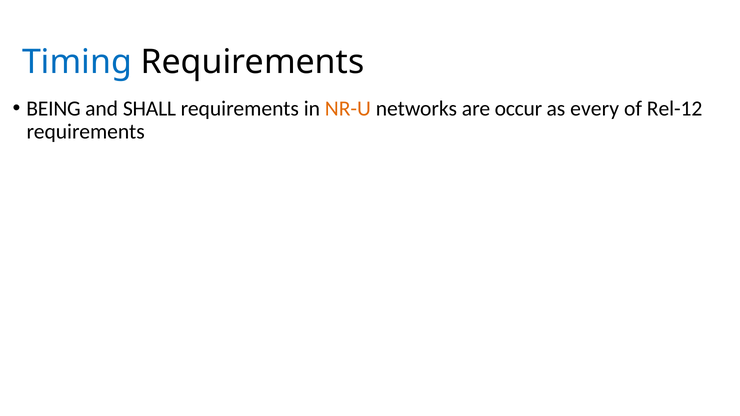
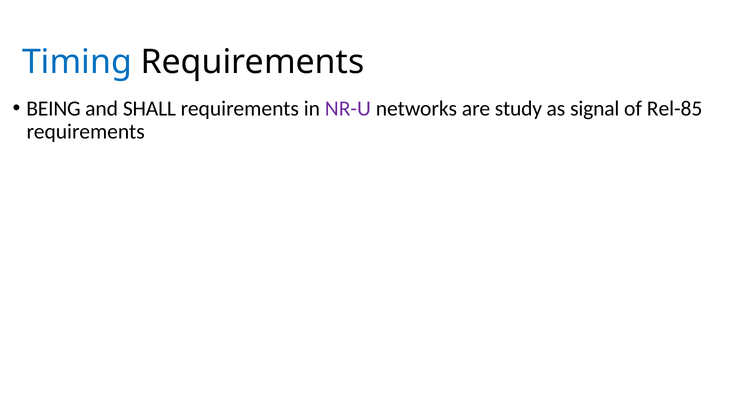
NR-U colour: orange -> purple
occur: occur -> study
every: every -> signal
Rel-12: Rel-12 -> Rel-85
